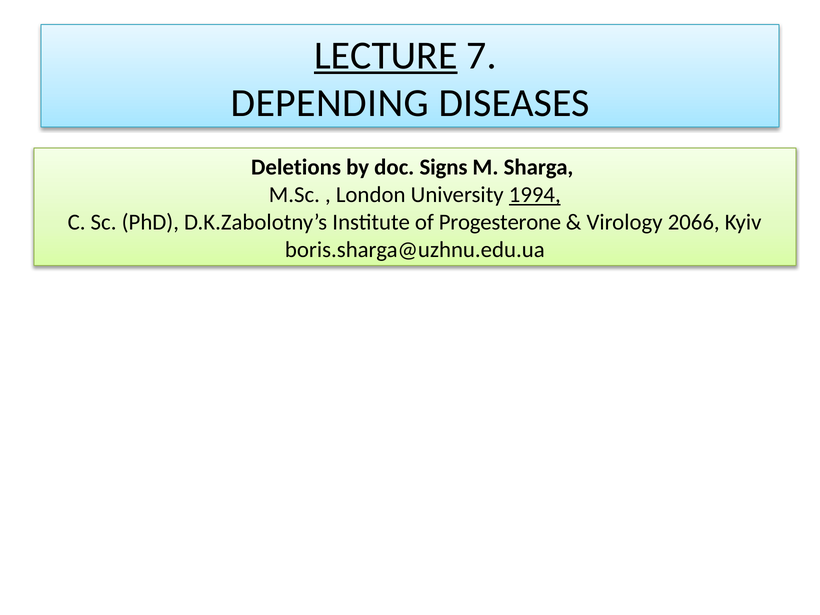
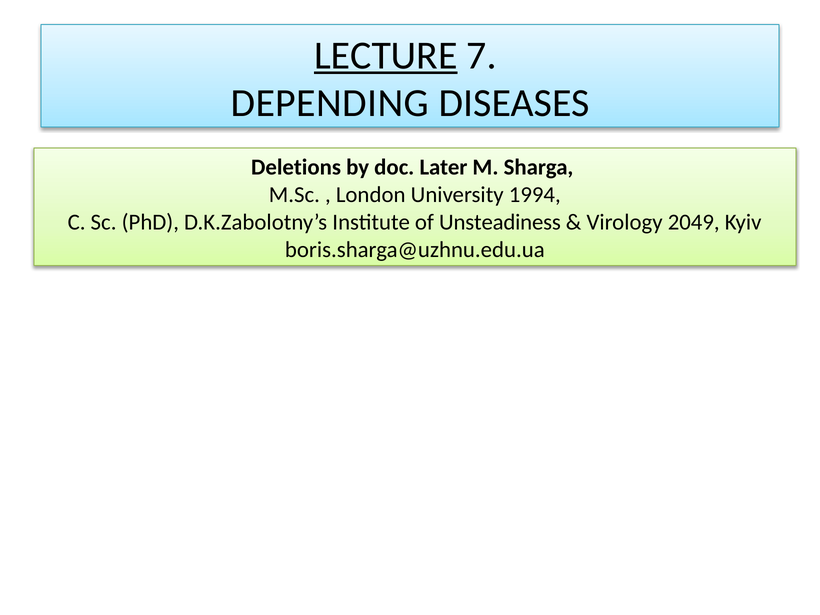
Signs: Signs -> Later
1994 underline: present -> none
Progesterone: Progesterone -> Unsteadiness
2066: 2066 -> 2049
